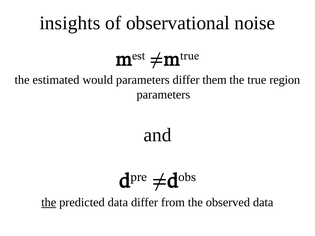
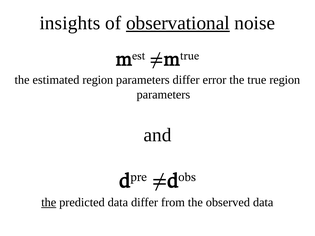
observational underline: none -> present
estimated would: would -> region
them: them -> error
